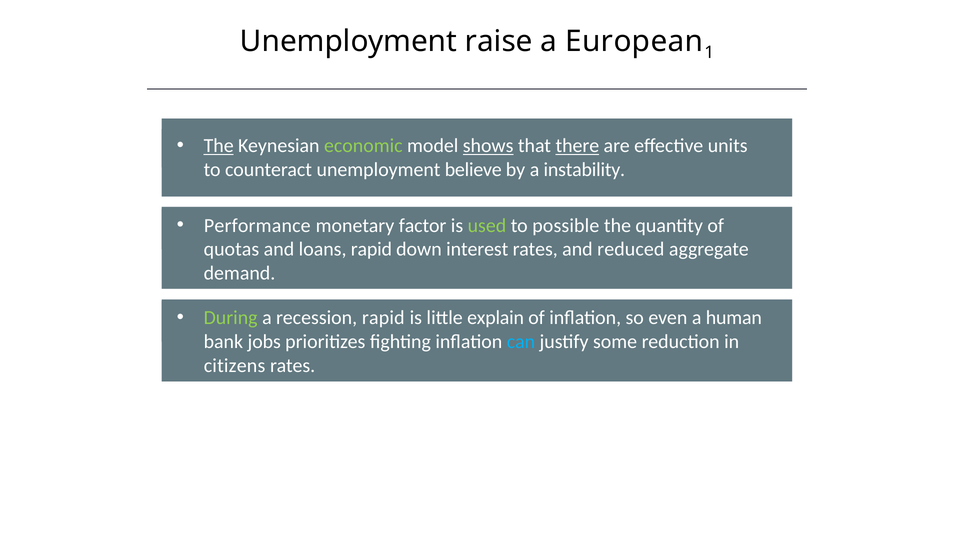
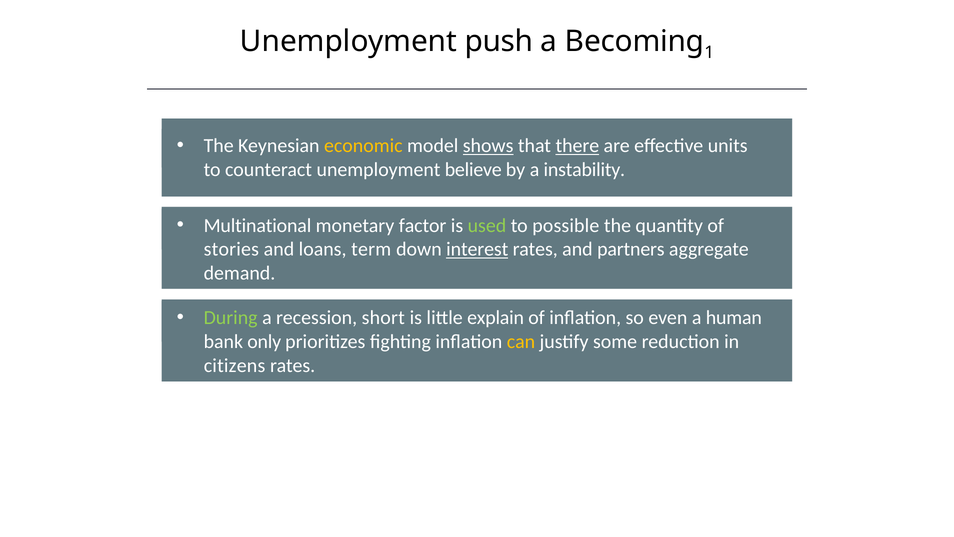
raise: raise -> push
European: European -> Becoming
The at (219, 146) underline: present -> none
economic colour: light green -> yellow
Performance: Performance -> Multinational
quotas: quotas -> stories
loans rapid: rapid -> term
interest underline: none -> present
reduced: reduced -> partners
recession rapid: rapid -> short
jobs: jobs -> only
can colour: light blue -> yellow
